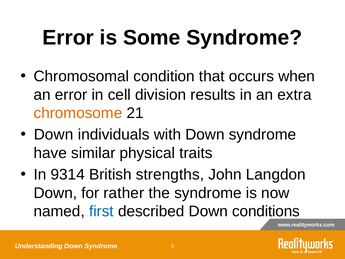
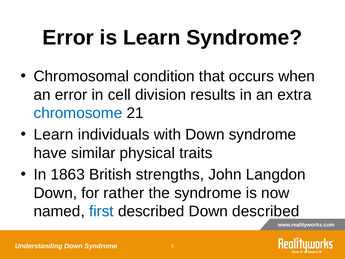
is Some: Some -> Learn
chromosome colour: orange -> blue
Down at (54, 134): Down -> Learn
9314: 9314 -> 1863
Down conditions: conditions -> described
